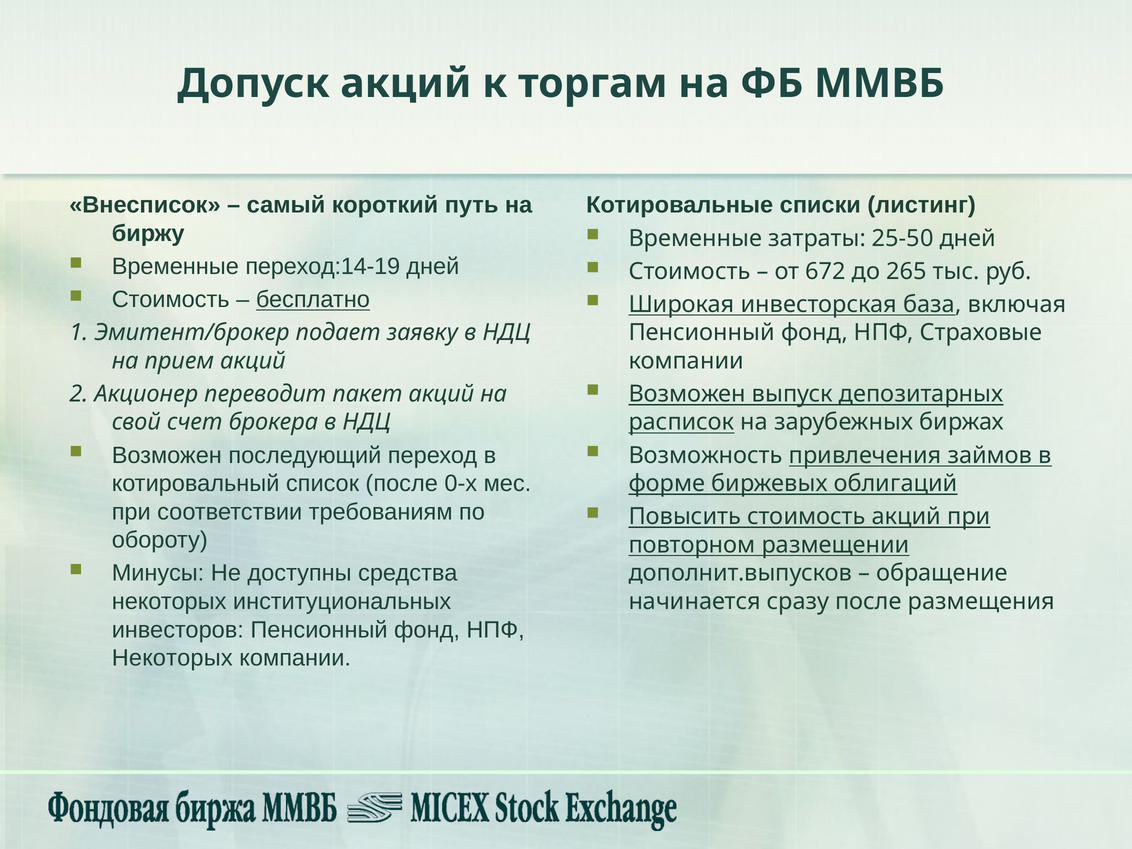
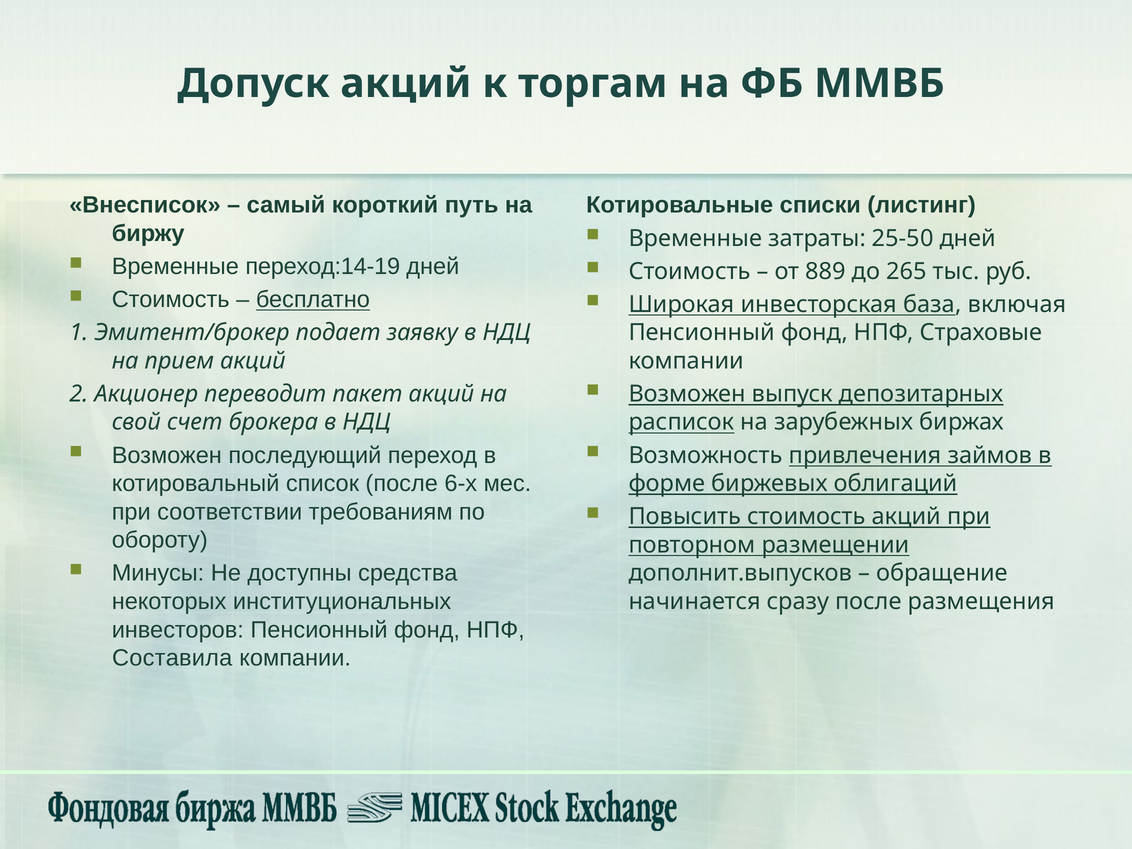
672: 672 -> 889
0-х: 0-х -> 6-х
Некоторых at (172, 658): Некоторых -> Составила
